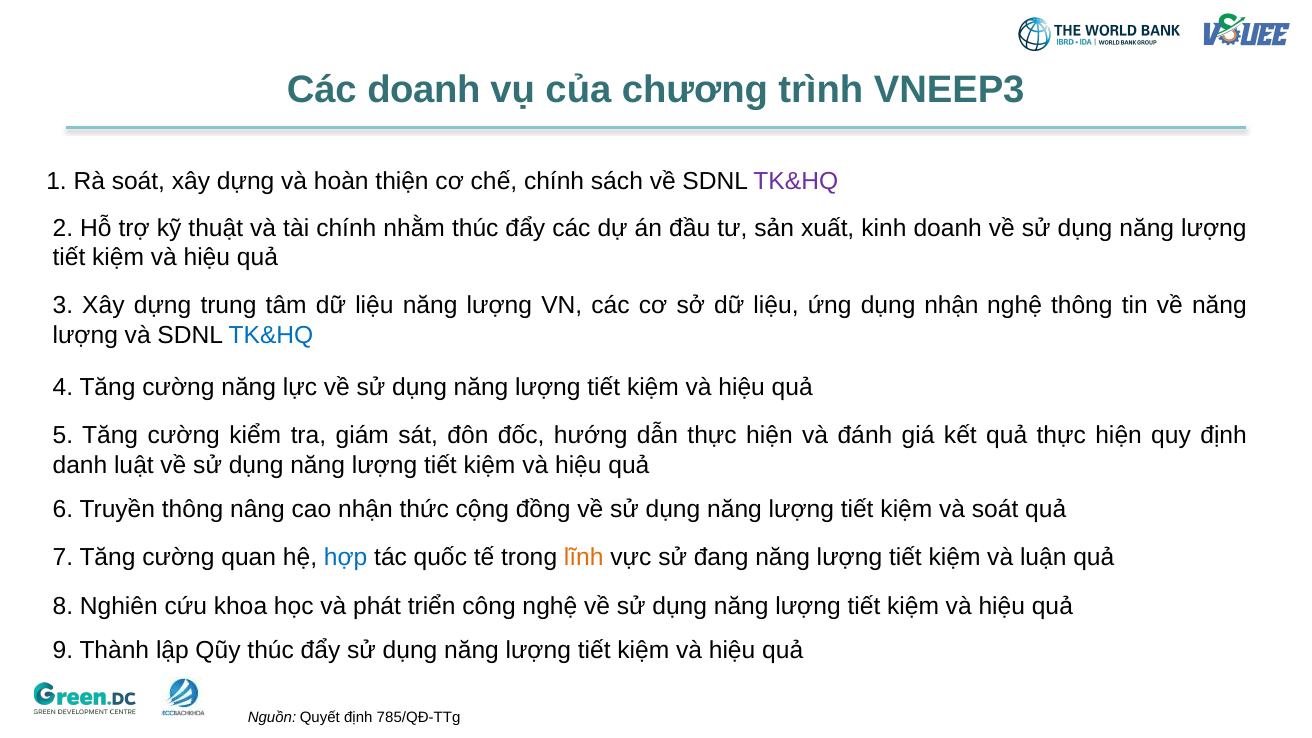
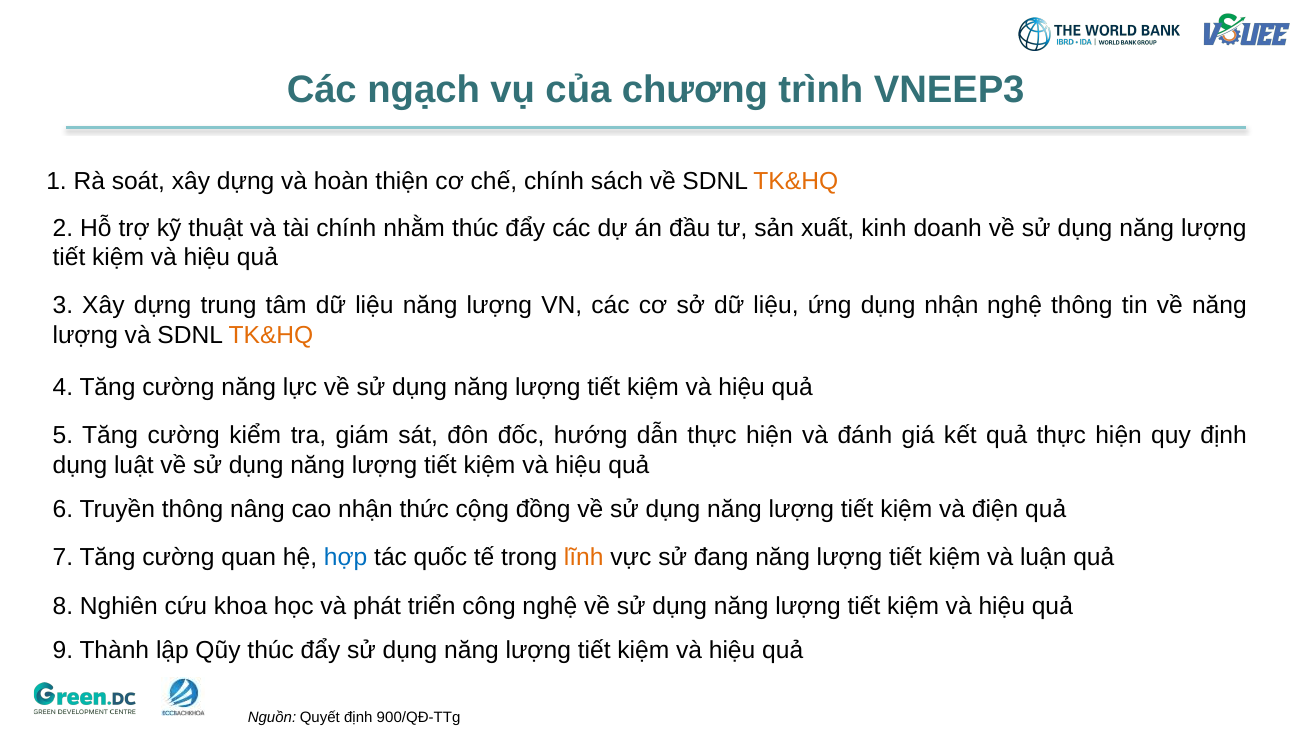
Các doanh: doanh -> ngạch
TK&HQ at (796, 182) colour: purple -> orange
TK&HQ at (271, 335) colour: blue -> orange
danh at (80, 465): danh -> dụng
và soát: soát -> điện
785/QĐ-TTg: 785/QĐ-TTg -> 900/QĐ-TTg
